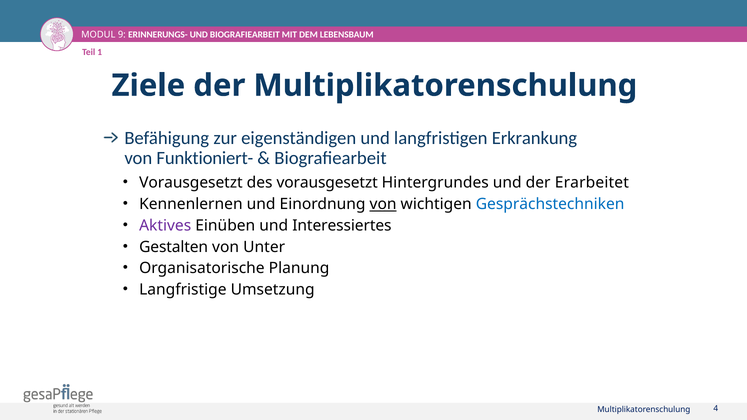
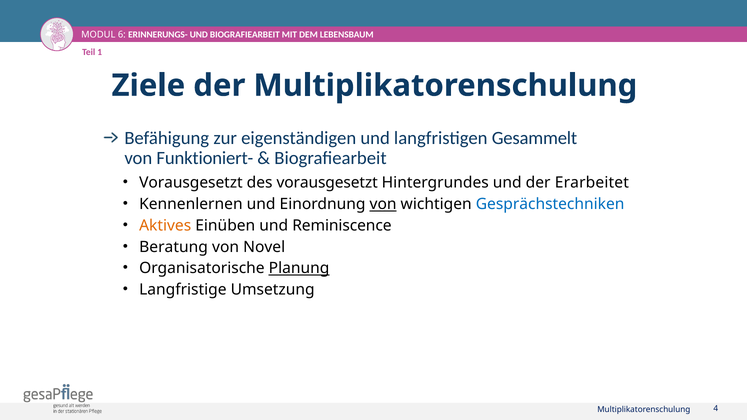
9: 9 -> 6
Erkrankung: Erkrankung -> Gesammelt
Aktives colour: purple -> orange
Interessiertes: Interessiertes -> Reminiscence
Gestalten: Gestalten -> Beratung
Unter: Unter -> Novel
Planung underline: none -> present
